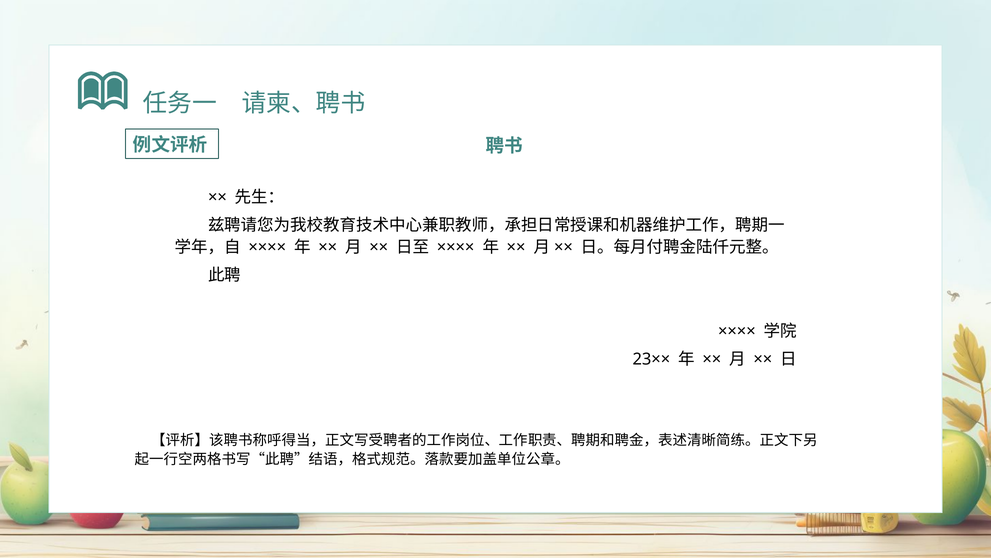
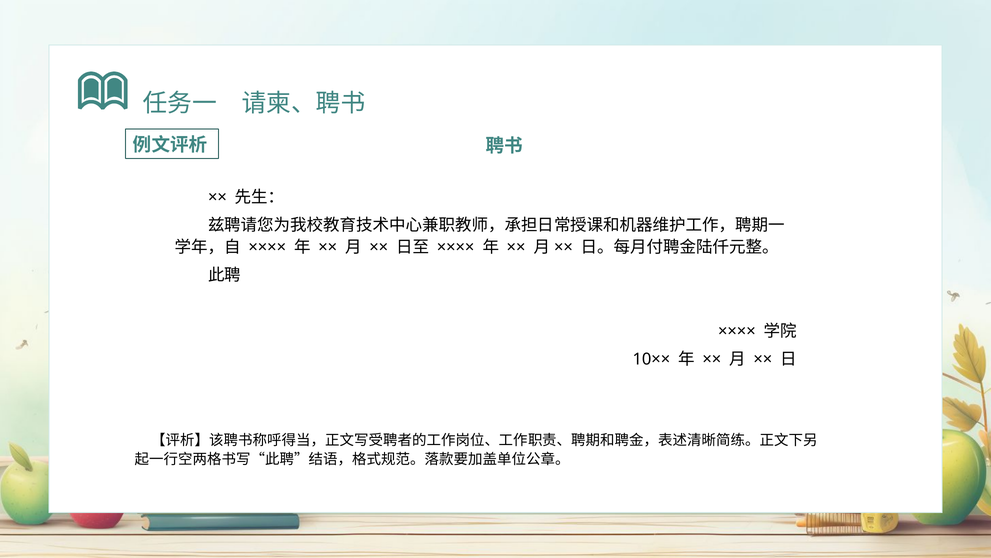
23××: 23×× -> 10××
